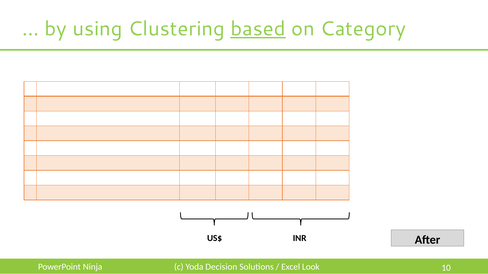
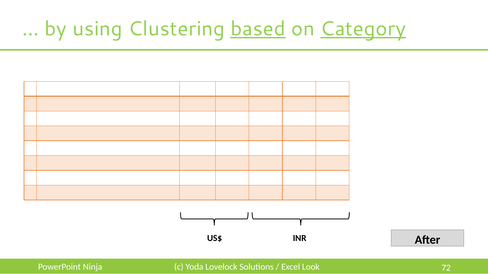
Category underline: none -> present
Decision: Decision -> Lovelock
10: 10 -> 72
